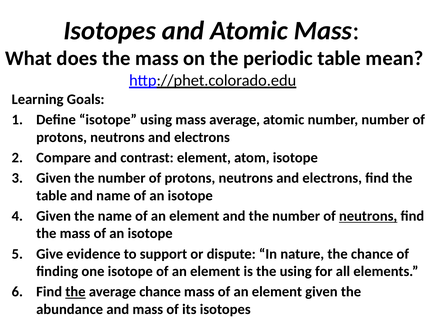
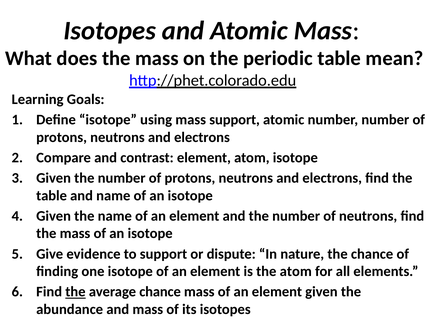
mass average: average -> support
neutrons at (368, 216) underline: present -> none
the using: using -> atom
